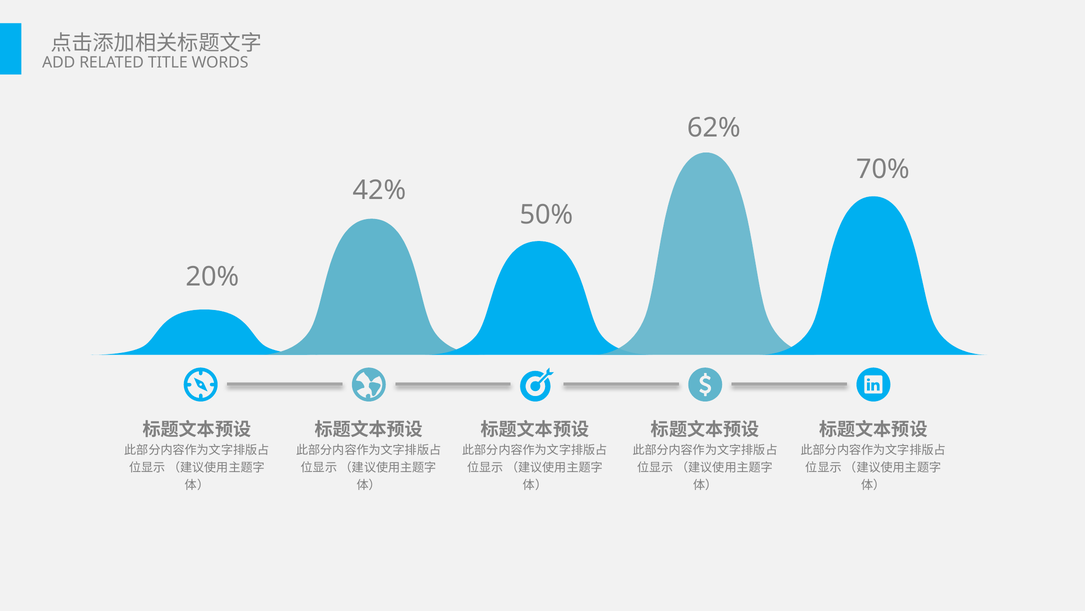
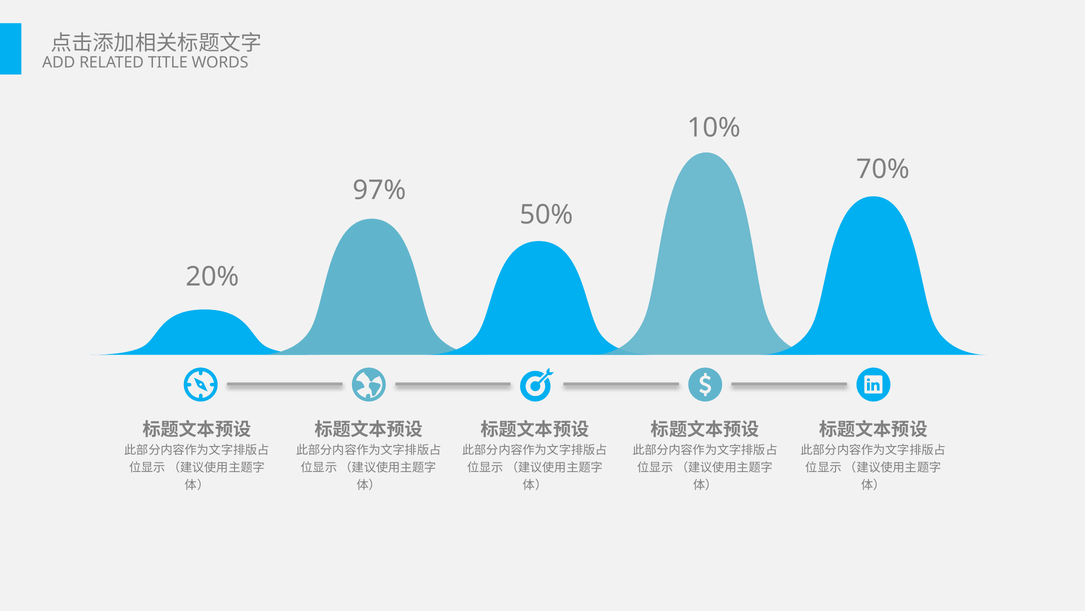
62%: 62% -> 10%
42%: 42% -> 97%
